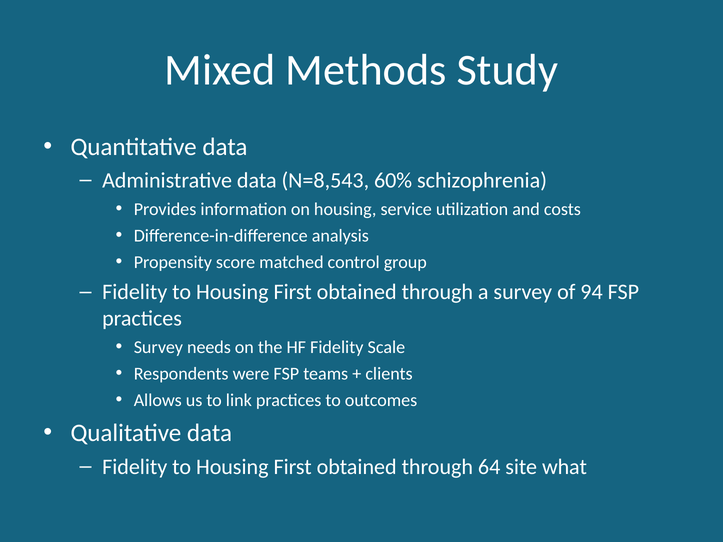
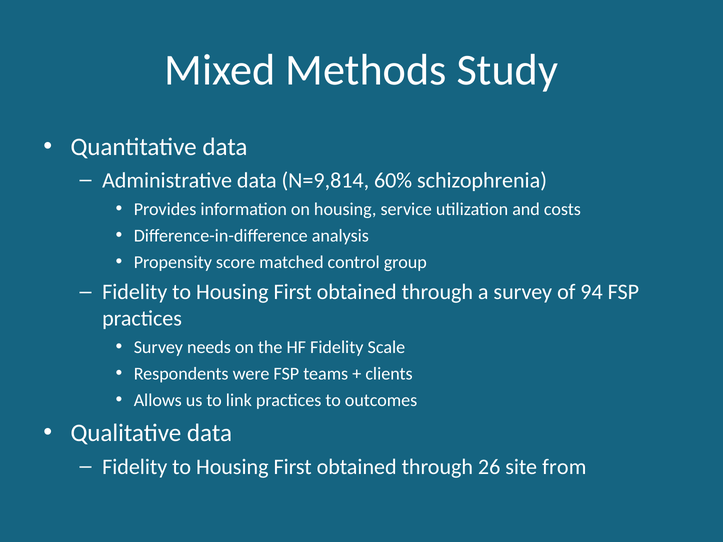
N=8,543: N=8,543 -> N=9,814
64: 64 -> 26
what: what -> from
